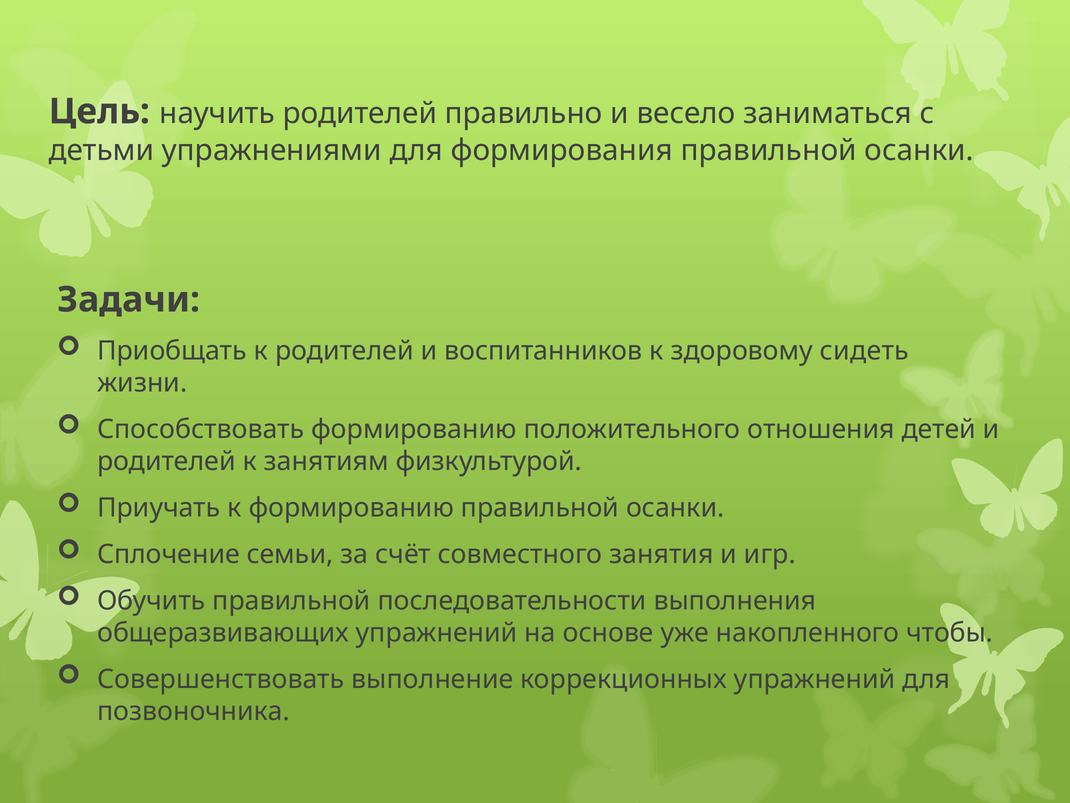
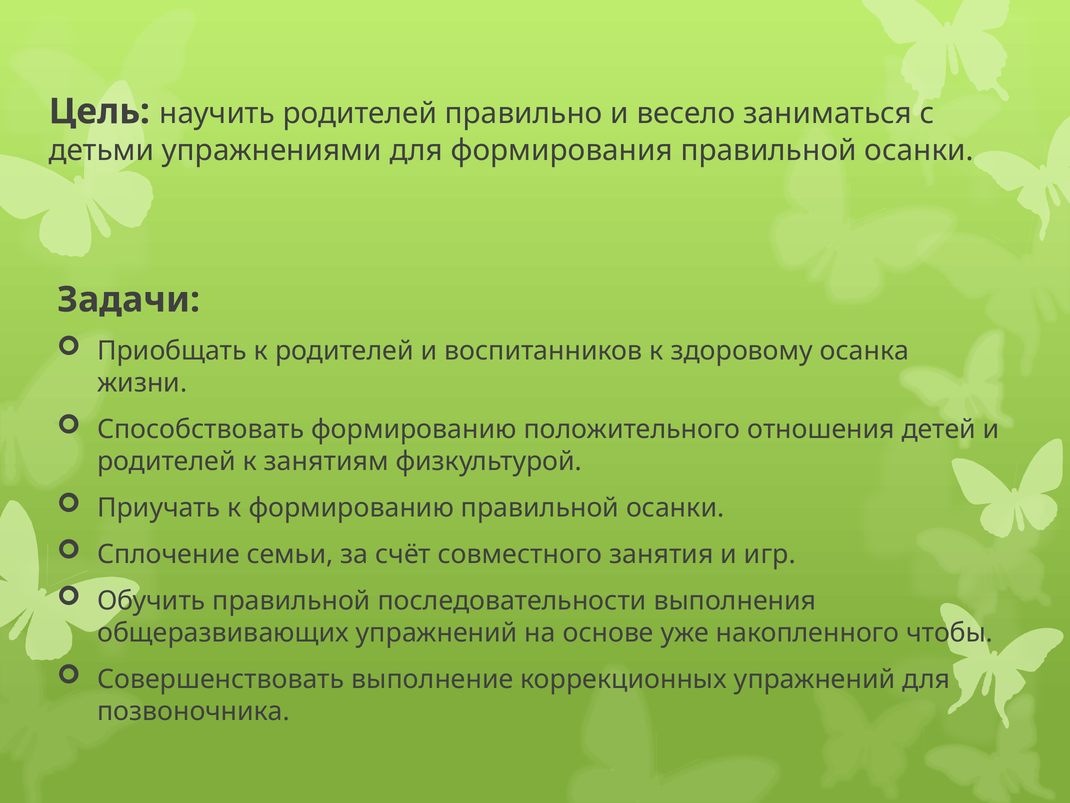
сидеть: сидеть -> осанка
